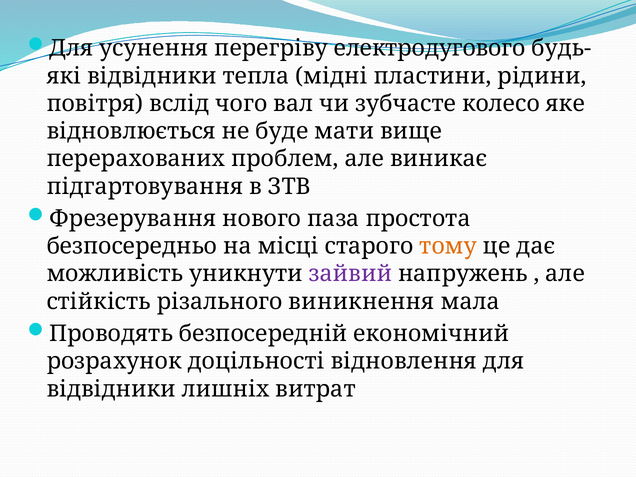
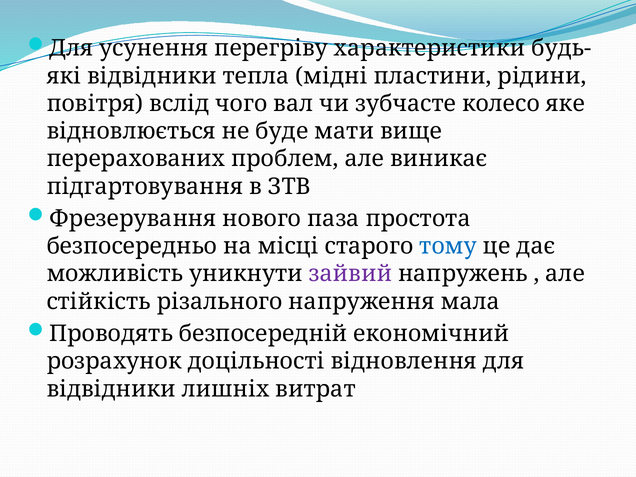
електродугового: електродугового -> характеристики
тому colour: orange -> blue
виникнення: виникнення -> напруження
